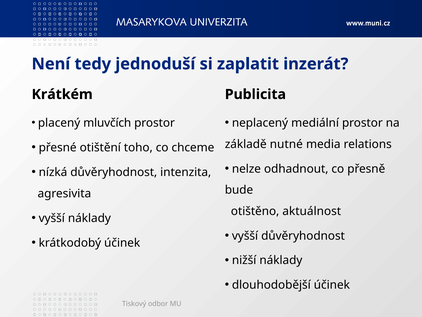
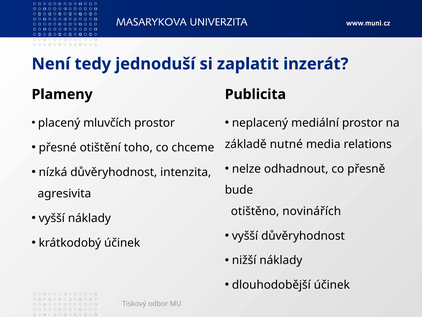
Krátkém: Krátkém -> Plameny
aktuálnost: aktuálnost -> novinářích
